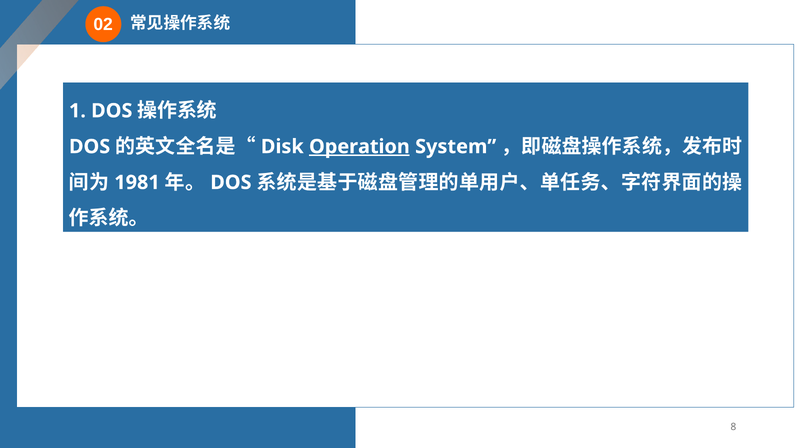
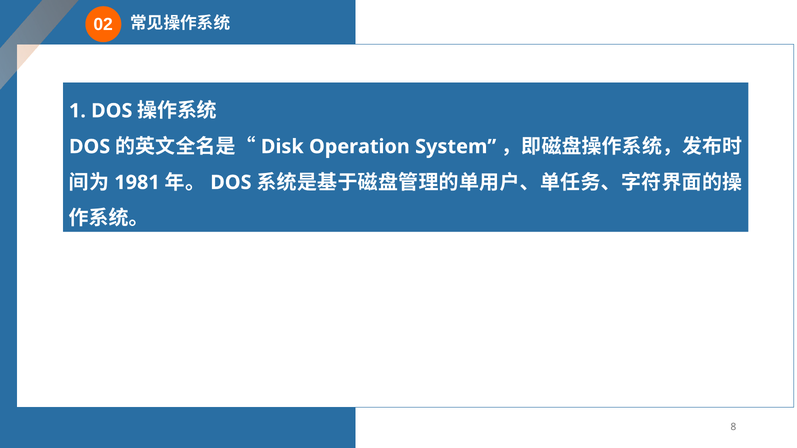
Operation underline: present -> none
